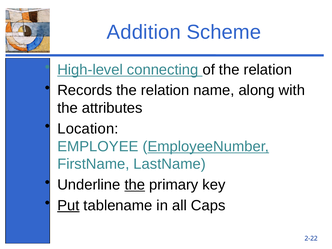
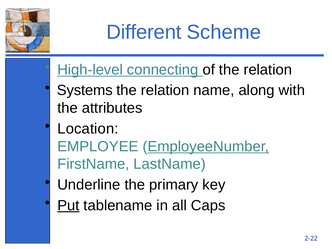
Addition: Addition -> Different
Records: Records -> Systems
the at (135, 185) underline: present -> none
